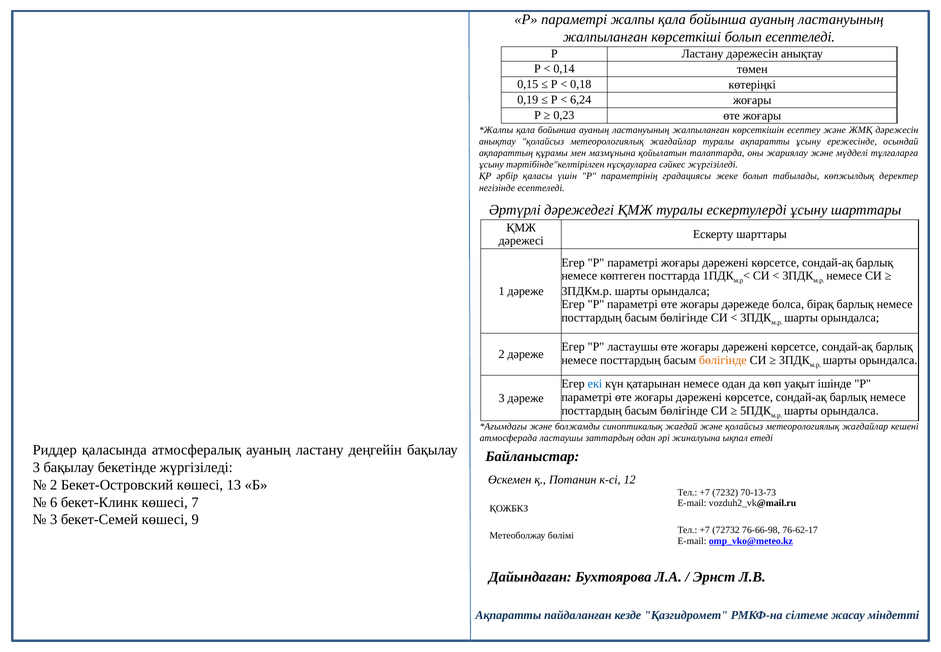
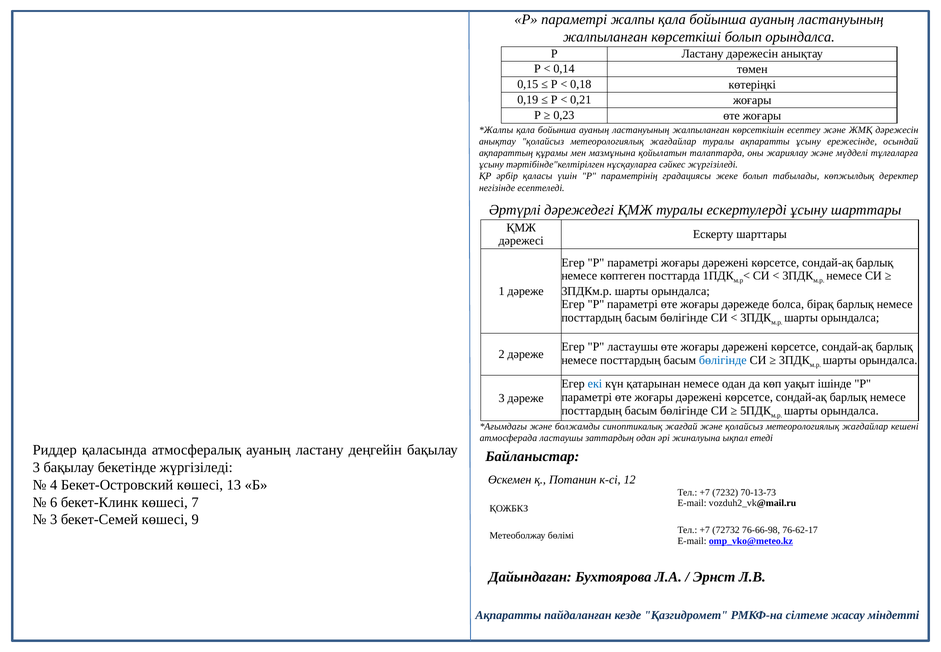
болып есептеледі: есептеледі -> орындалса
6,24: 6,24 -> 0,21
бөлігінде at (723, 360) colour: orange -> blue
2 at (54, 484): 2 -> 4
